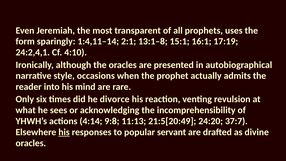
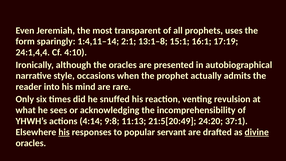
24:2,4,1: 24:2,4,1 -> 24:1,4,4
divorce: divorce -> snuffed
37:7: 37:7 -> 37:1
divine underline: none -> present
